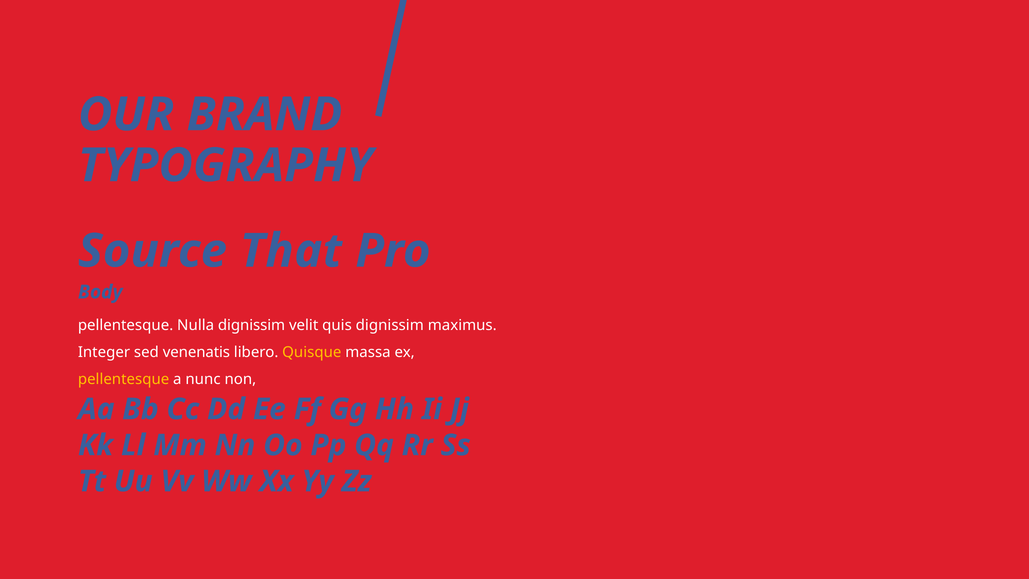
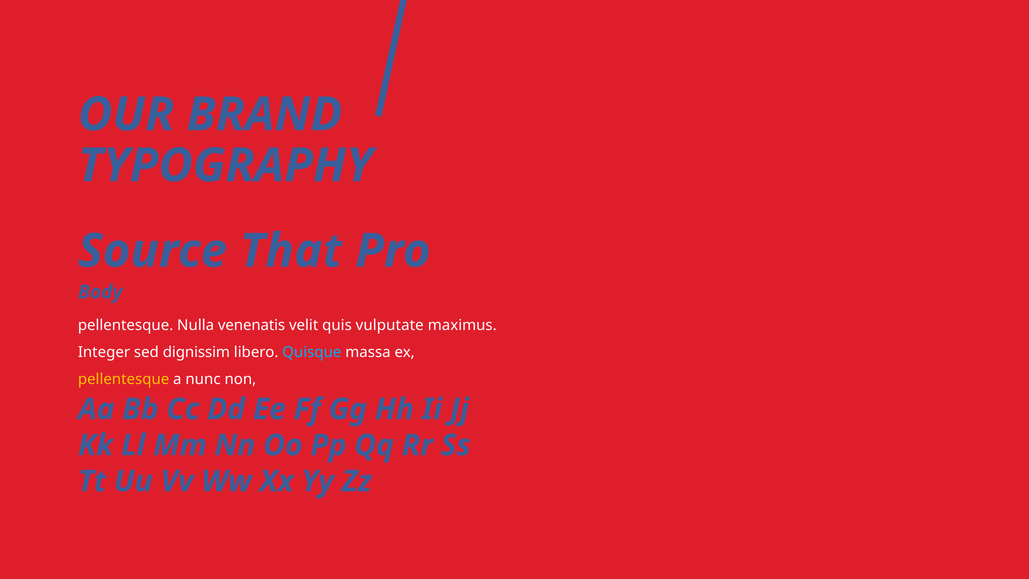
Nulla dignissim: dignissim -> venenatis
quis dignissim: dignissim -> vulputate
venenatis: venenatis -> dignissim
Quisque colour: yellow -> light blue
